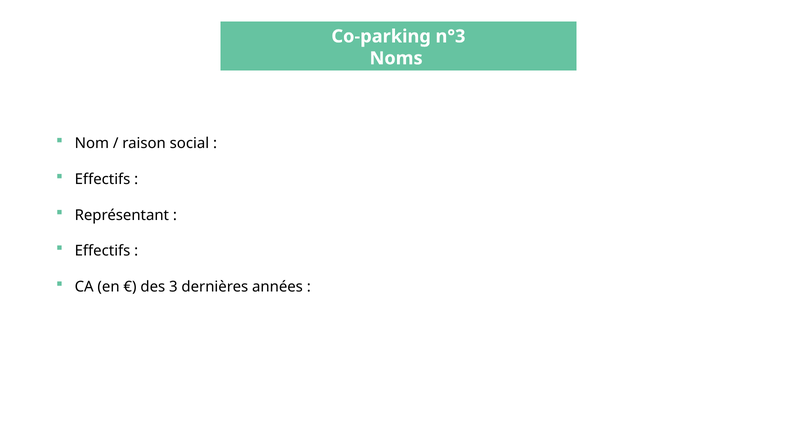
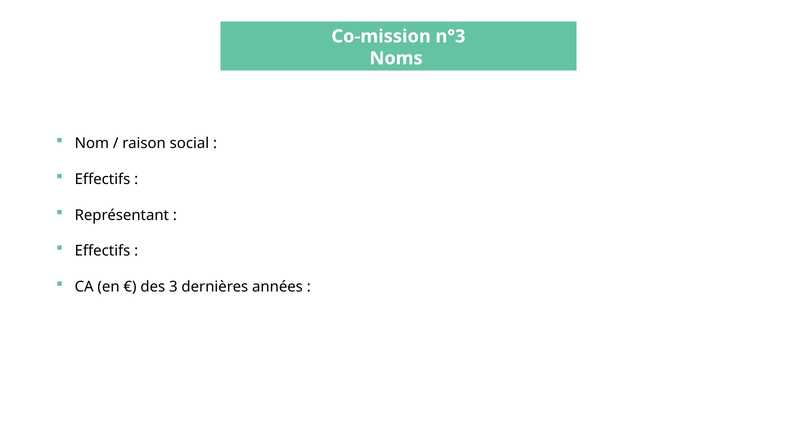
Co-parking: Co-parking -> Co-mission
